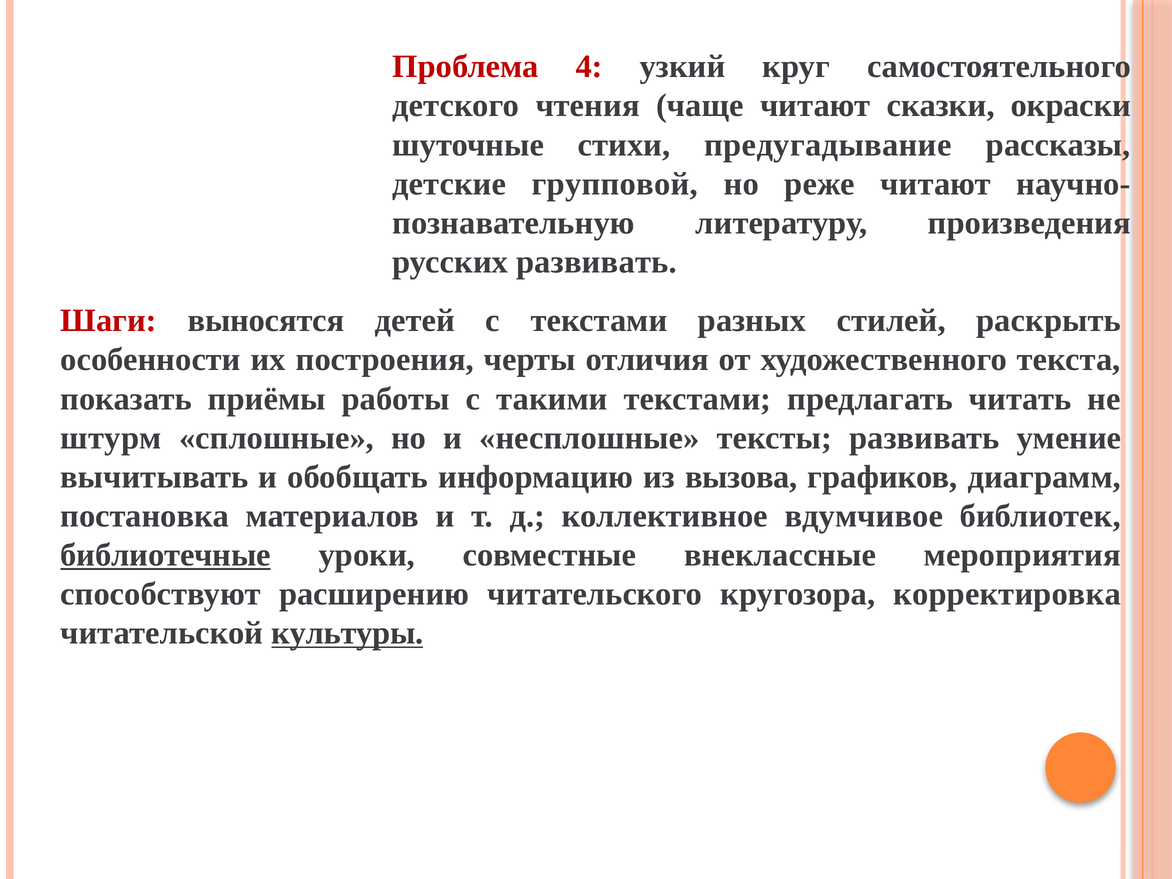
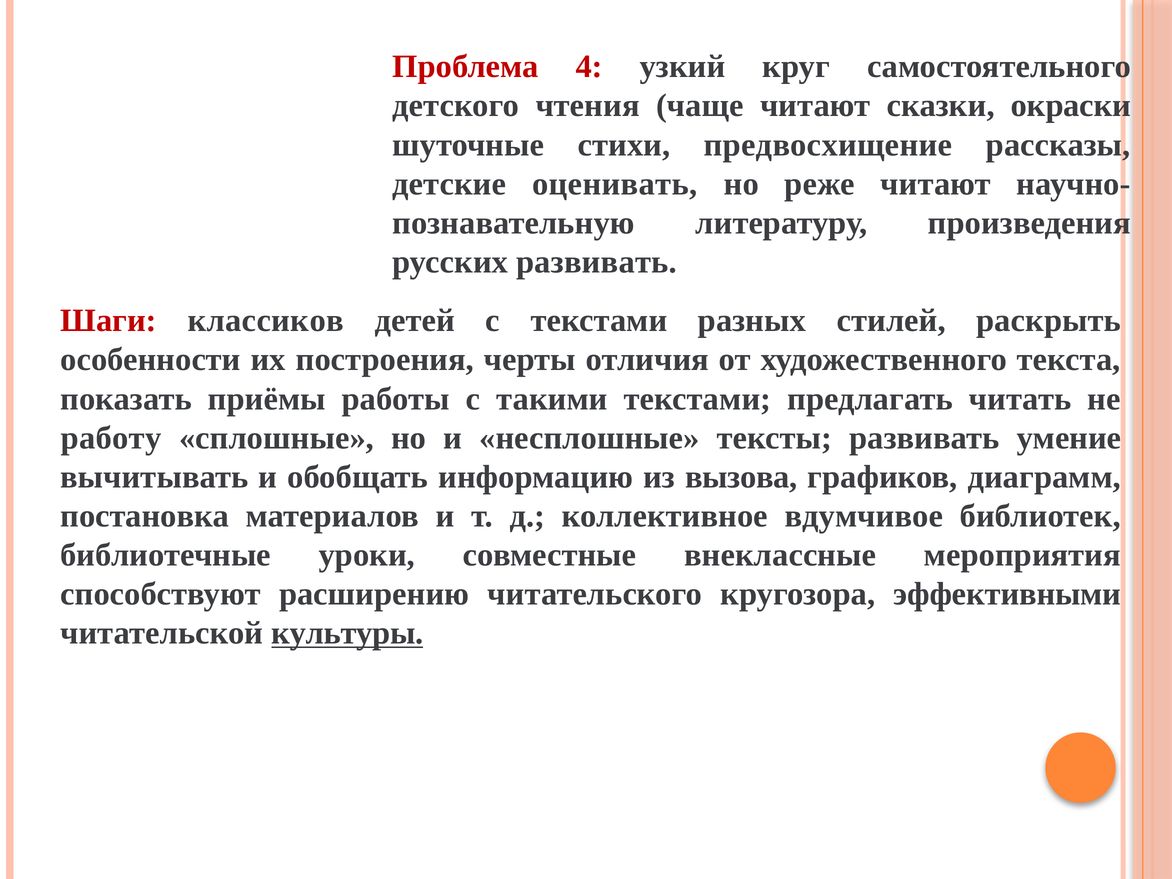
предугадывание: предугадывание -> предвосхищение
групповой: групповой -> оценивать
выносятся: выносятся -> классиков
штурм: штурм -> работу
библиотечные underline: present -> none
корректировка: корректировка -> эффективными
